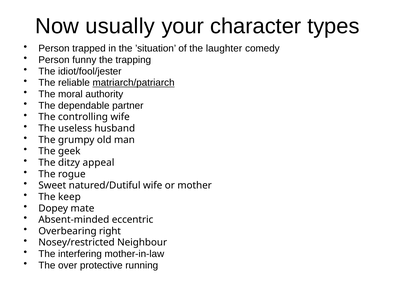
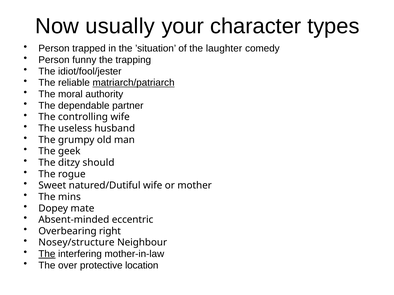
appeal: appeal -> should
keep: keep -> mins
Nosey/restricted: Nosey/restricted -> Nosey/structure
The at (47, 254) underline: none -> present
running: running -> location
